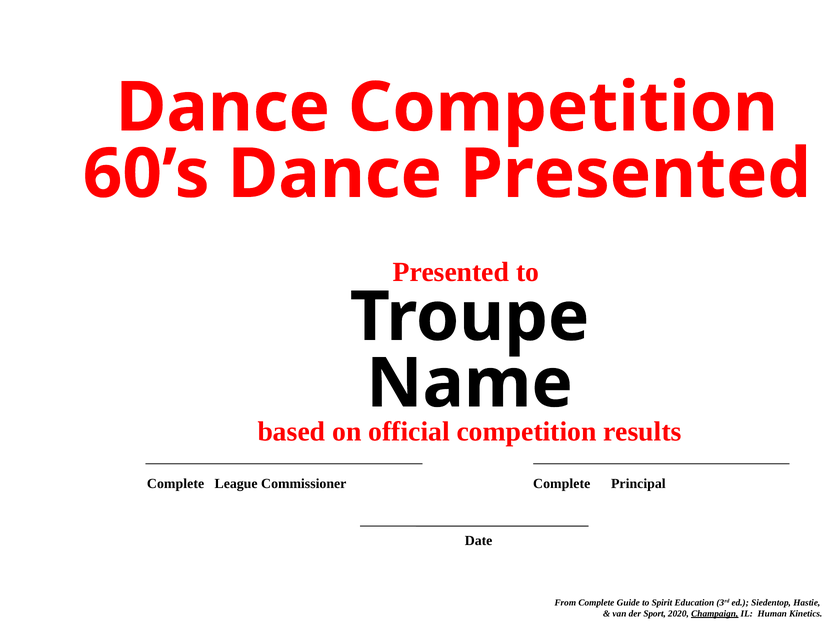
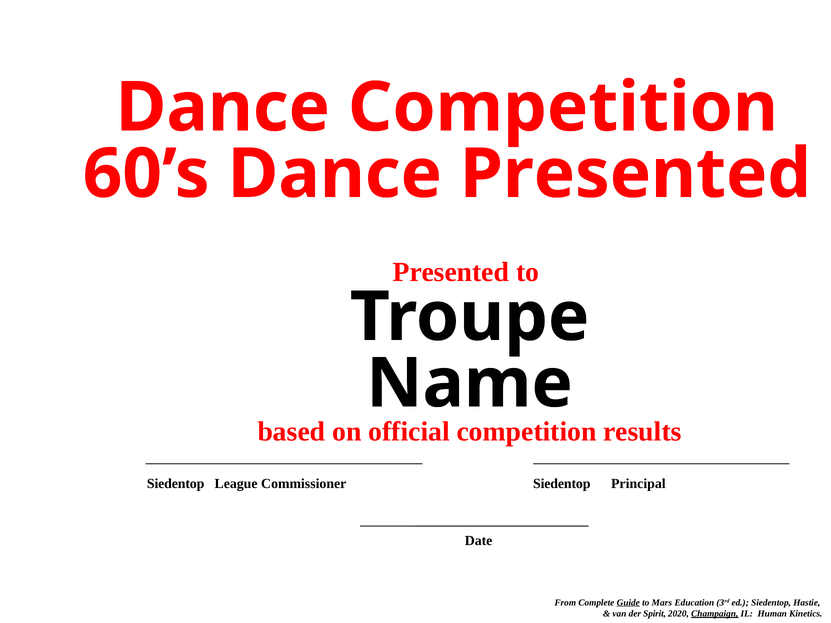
Complete at (176, 484): Complete -> Siedentop
Complete at (562, 484): Complete -> Siedentop
Guide underline: none -> present
Spirit: Spirit -> Mars
Sport: Sport -> Spirit
